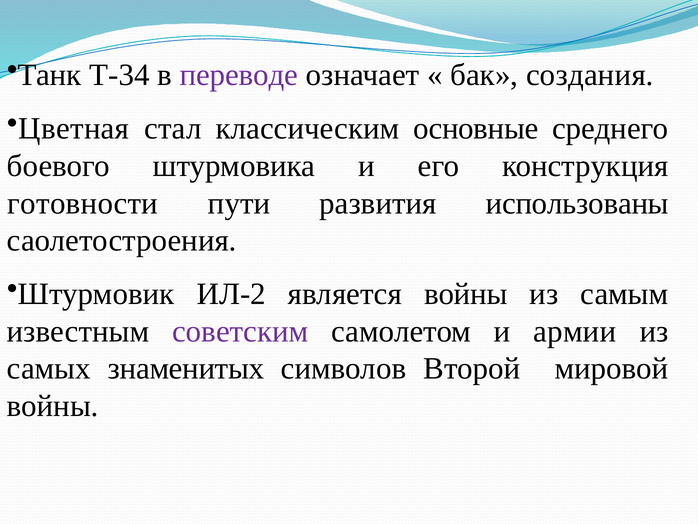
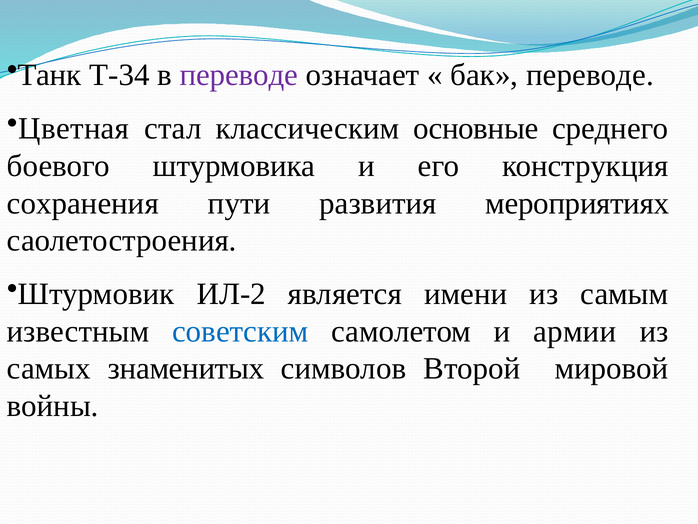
бак создания: создания -> переводе
готовности: готовности -> сохранения
использованы: использованы -> мероприятиях
является войны: войны -> имени
советским colour: purple -> blue
